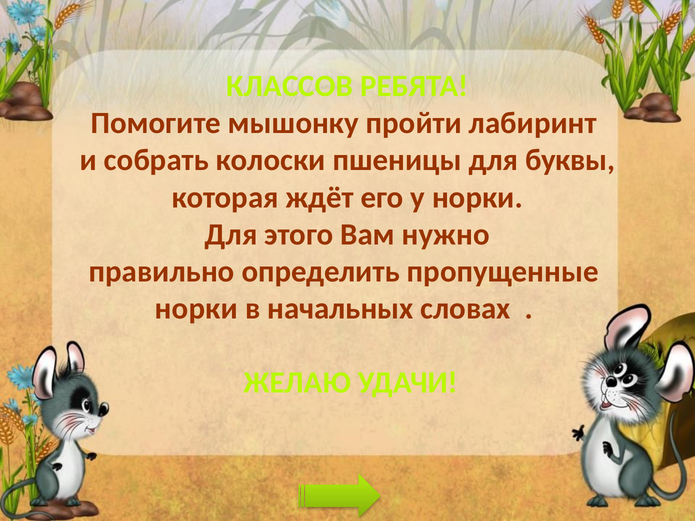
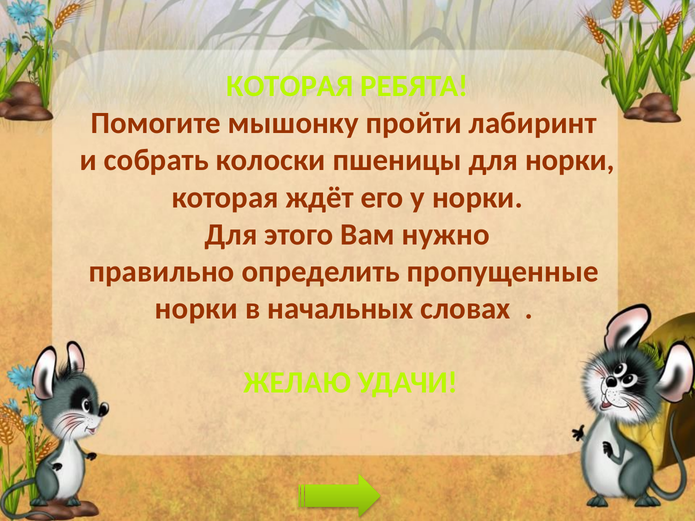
КЛАССОВ at (290, 86): КЛАССОВ -> КОТОРАЯ
для буквы: буквы -> норки
